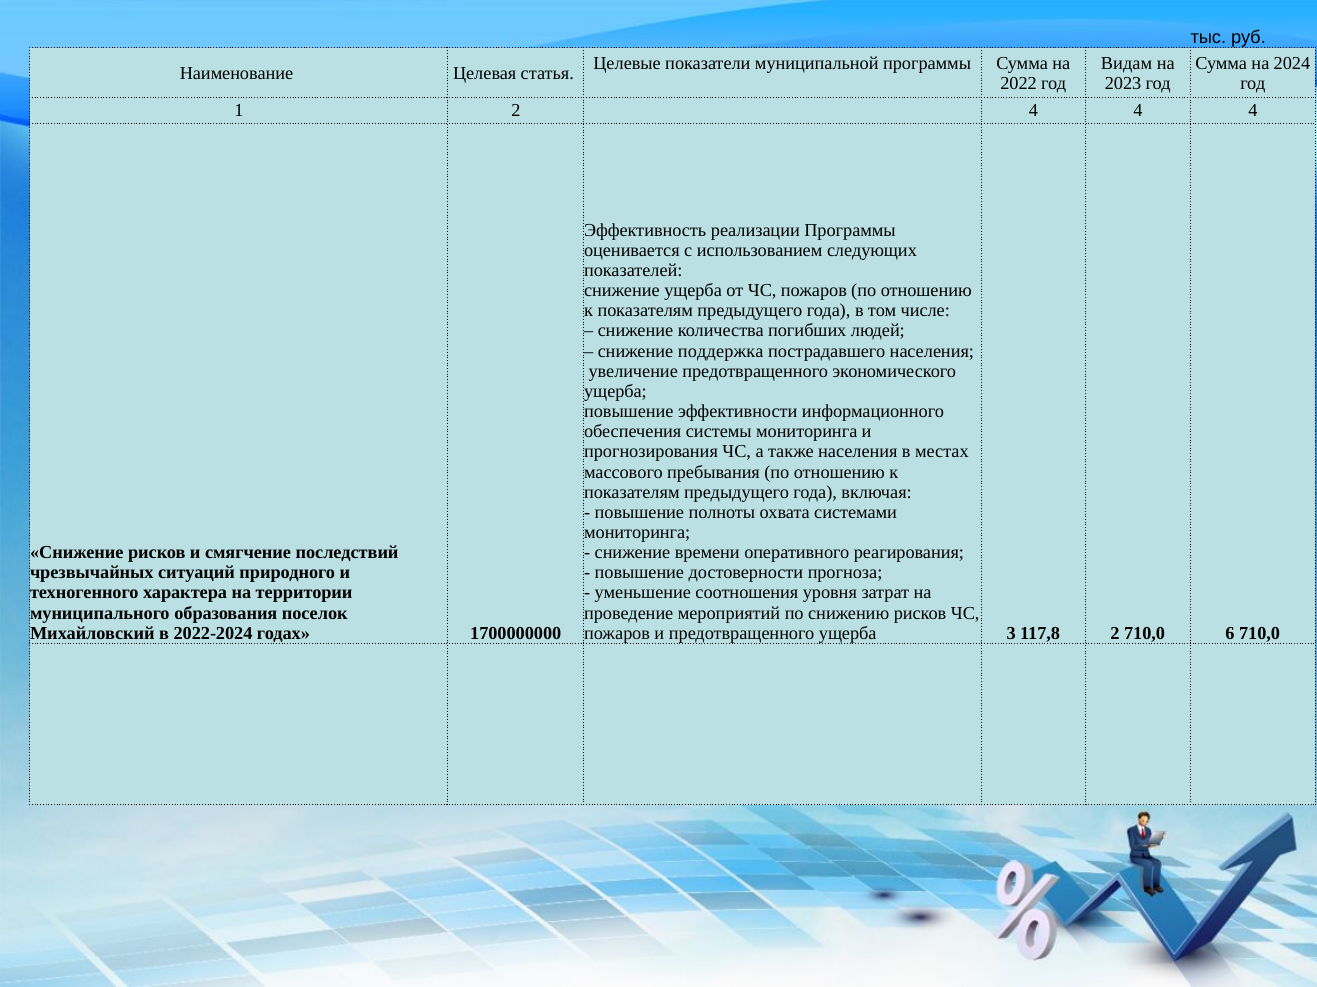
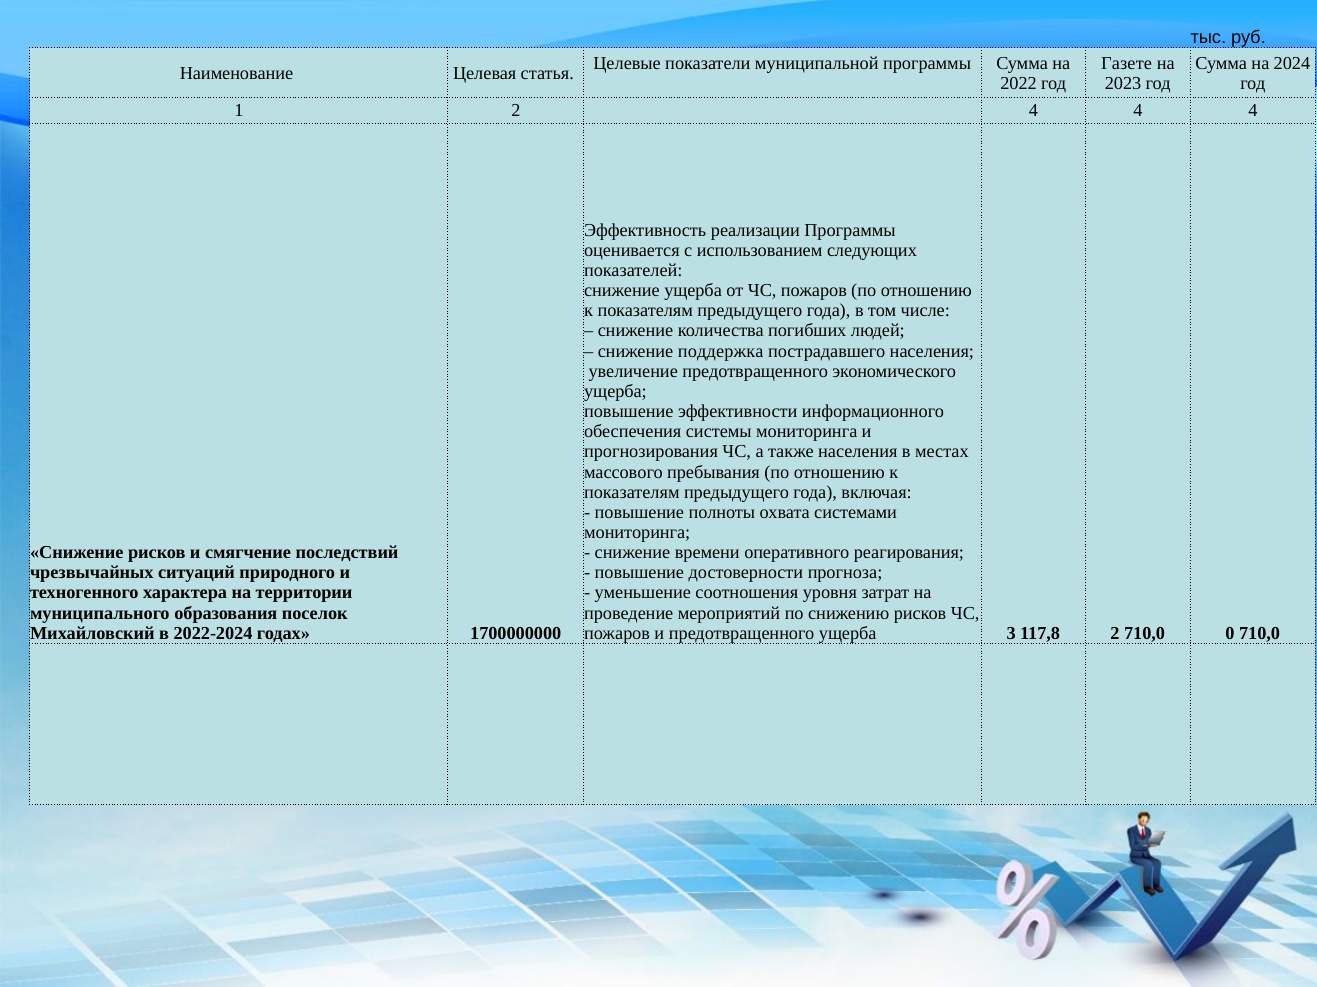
Видам: Видам -> Газете
6: 6 -> 0
